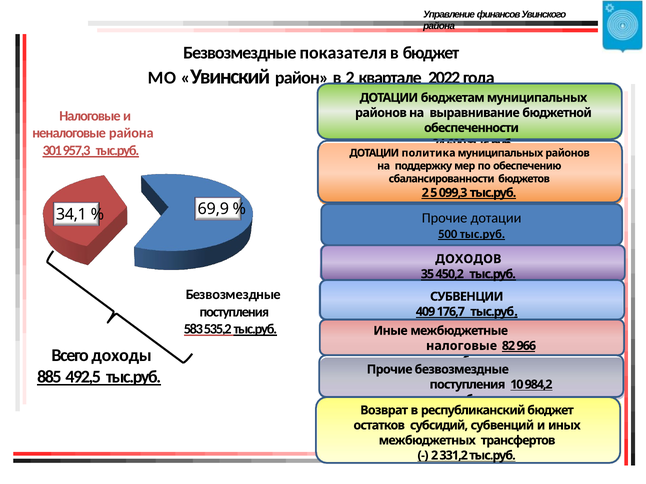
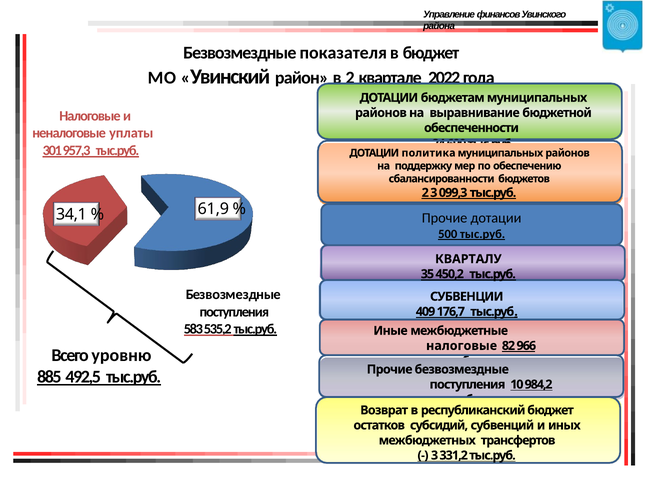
неналоговые района: района -> уплаты
2 5: 5 -> 3
69,9: 69,9 -> 61,9
ДОХОДОВ: ДОХОДОВ -> КВАРТАЛУ
доходы: доходы -> уровню
2 at (435, 456): 2 -> 3
